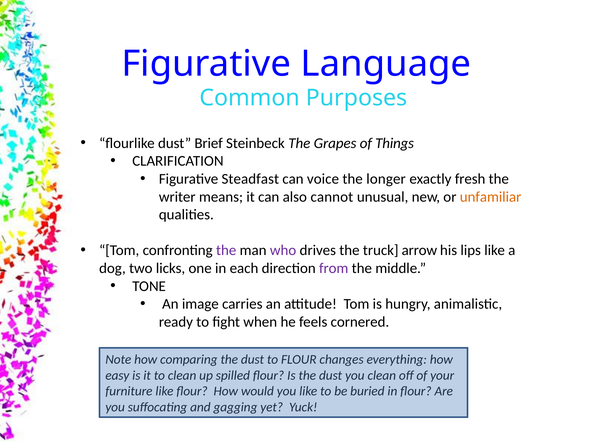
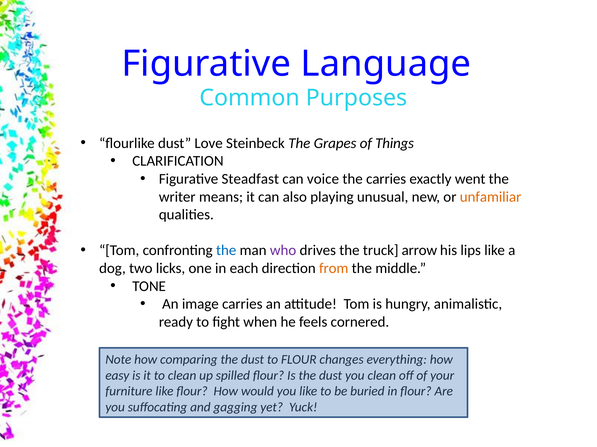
Brief: Brief -> Love
the longer: longer -> carries
fresh: fresh -> went
cannot: cannot -> playing
the at (226, 251) colour: purple -> blue
from colour: purple -> orange
